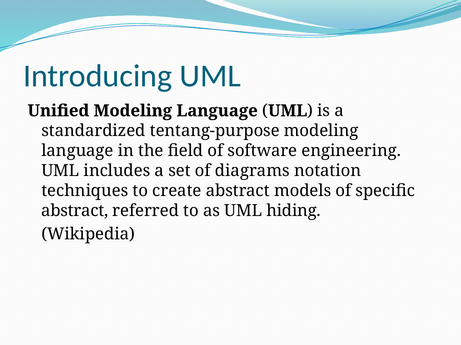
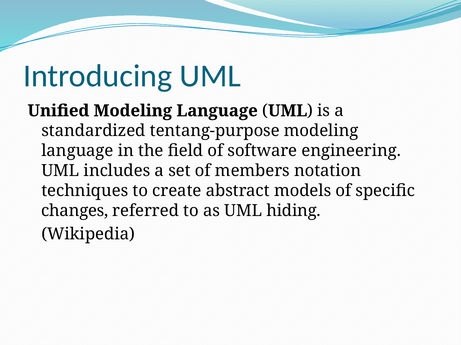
diagrams: diagrams -> members
abstract at (75, 211): abstract -> changes
